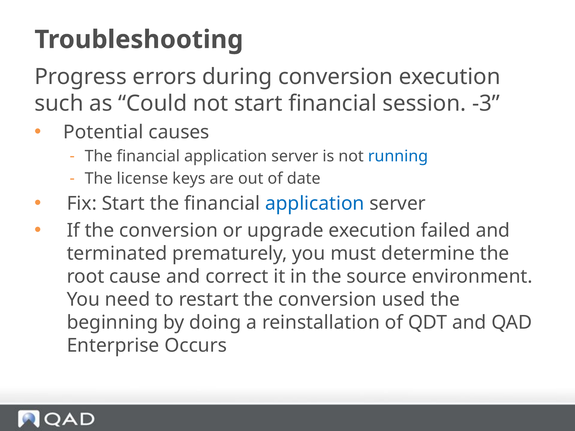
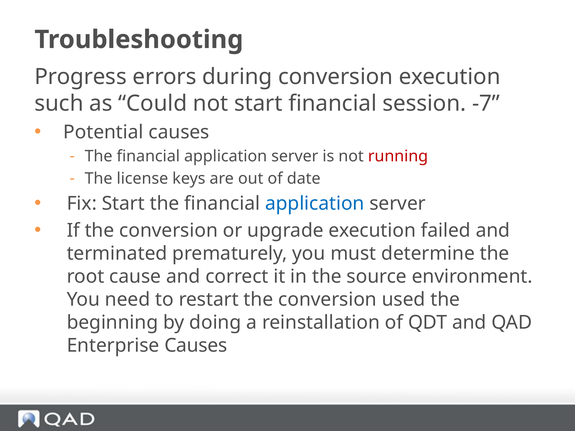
-3: -3 -> -7
running colour: blue -> red
Enterprise Occurs: Occurs -> Causes
